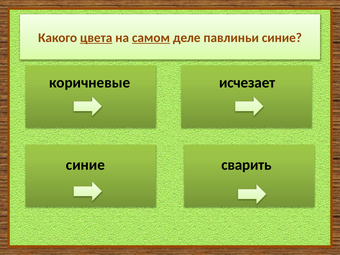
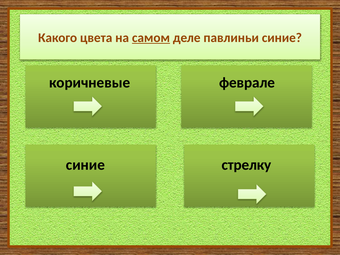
цвета underline: present -> none
исчезает: исчезает -> феврале
сварить: сварить -> стрелку
